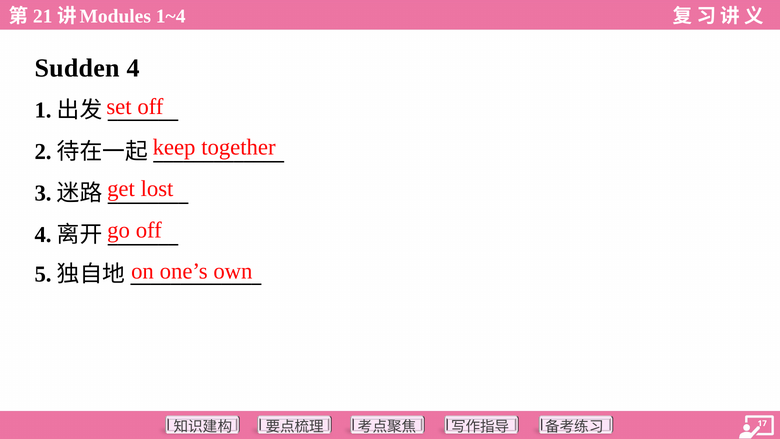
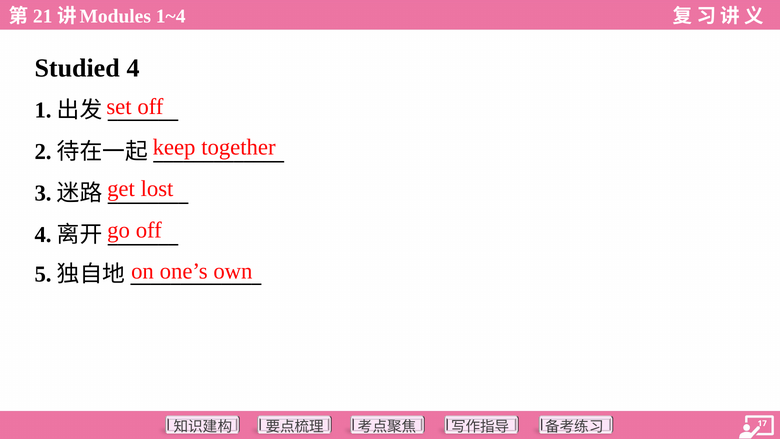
Sudden: Sudden -> Studied
